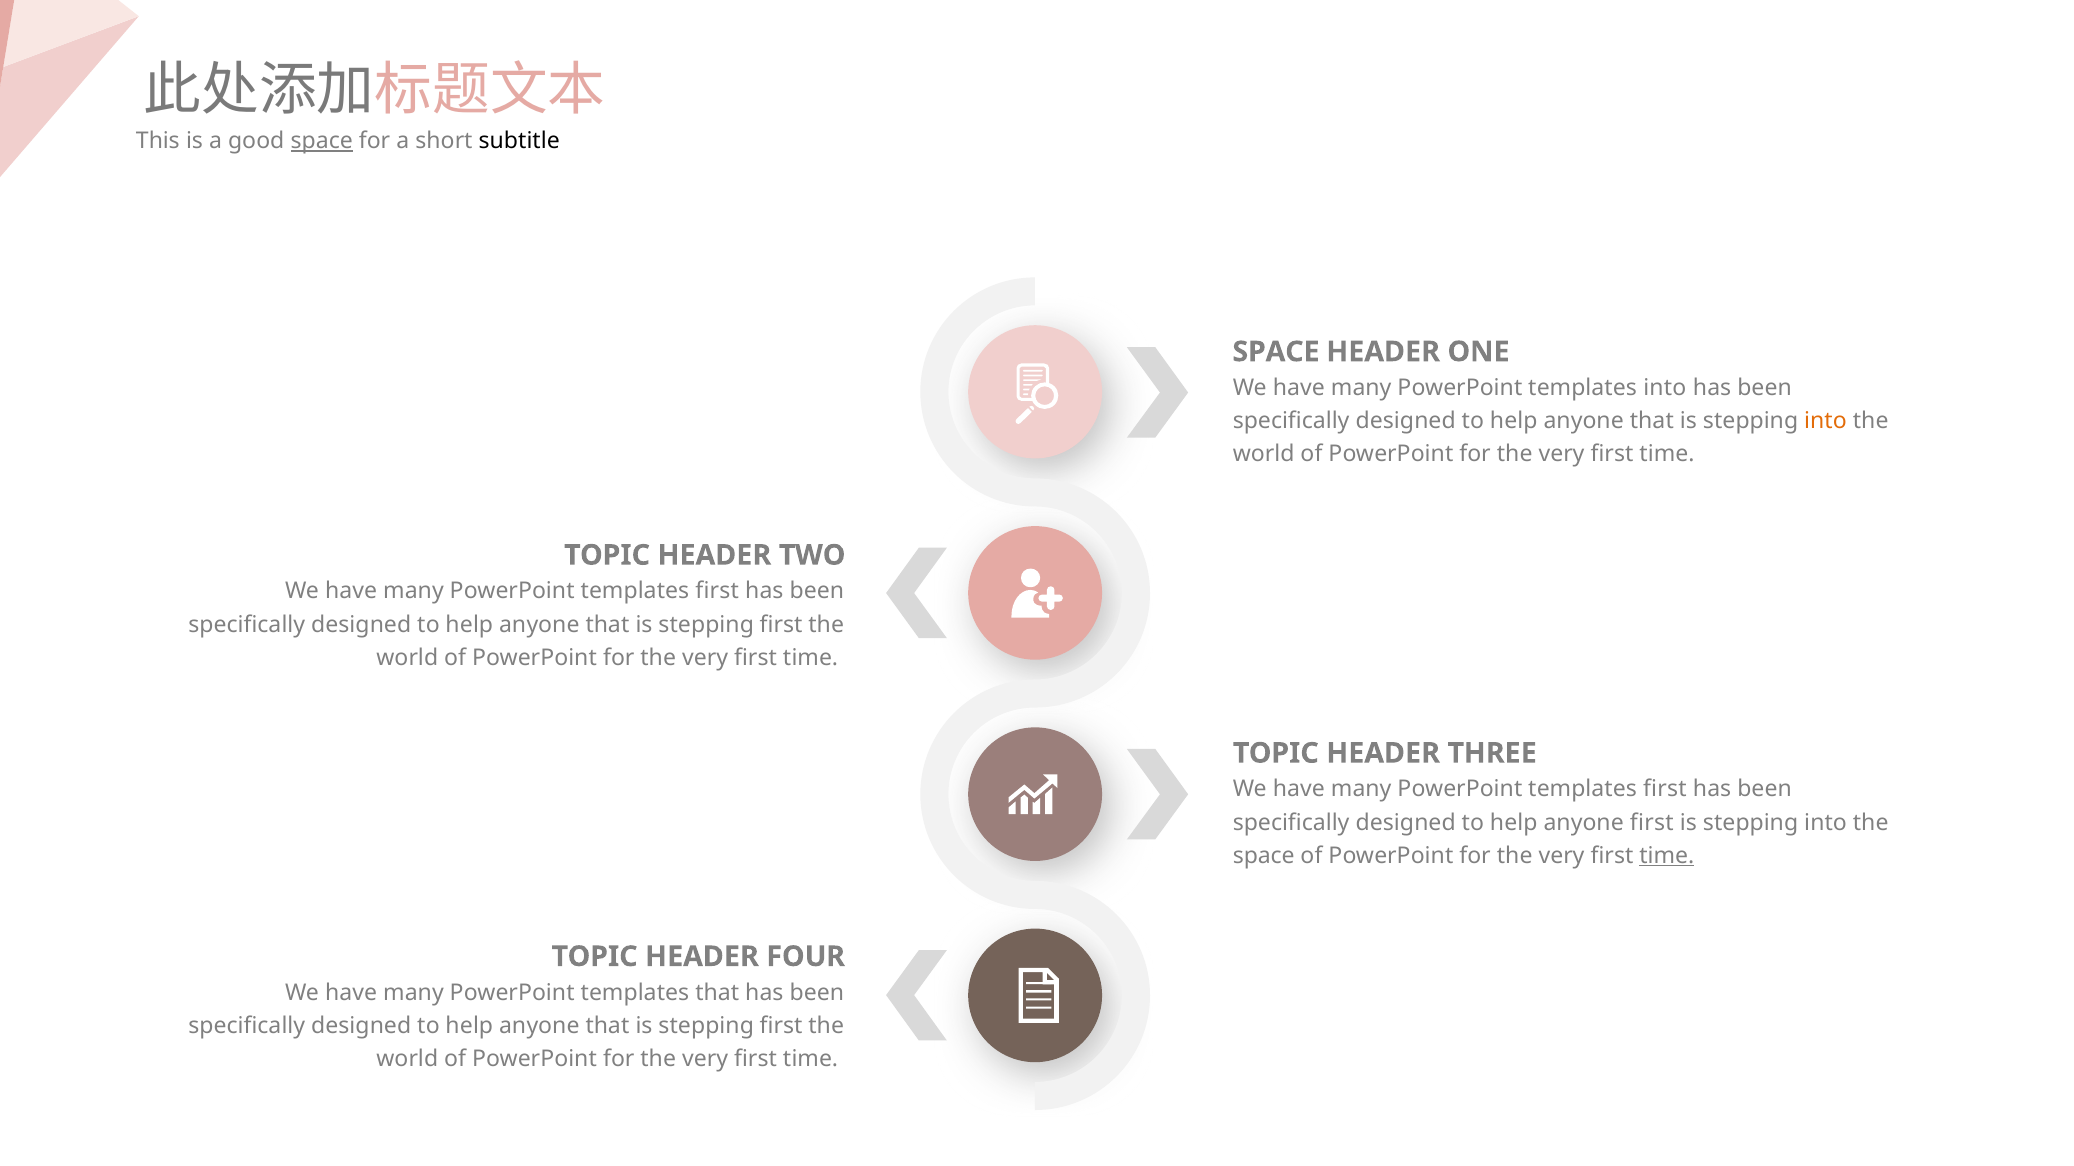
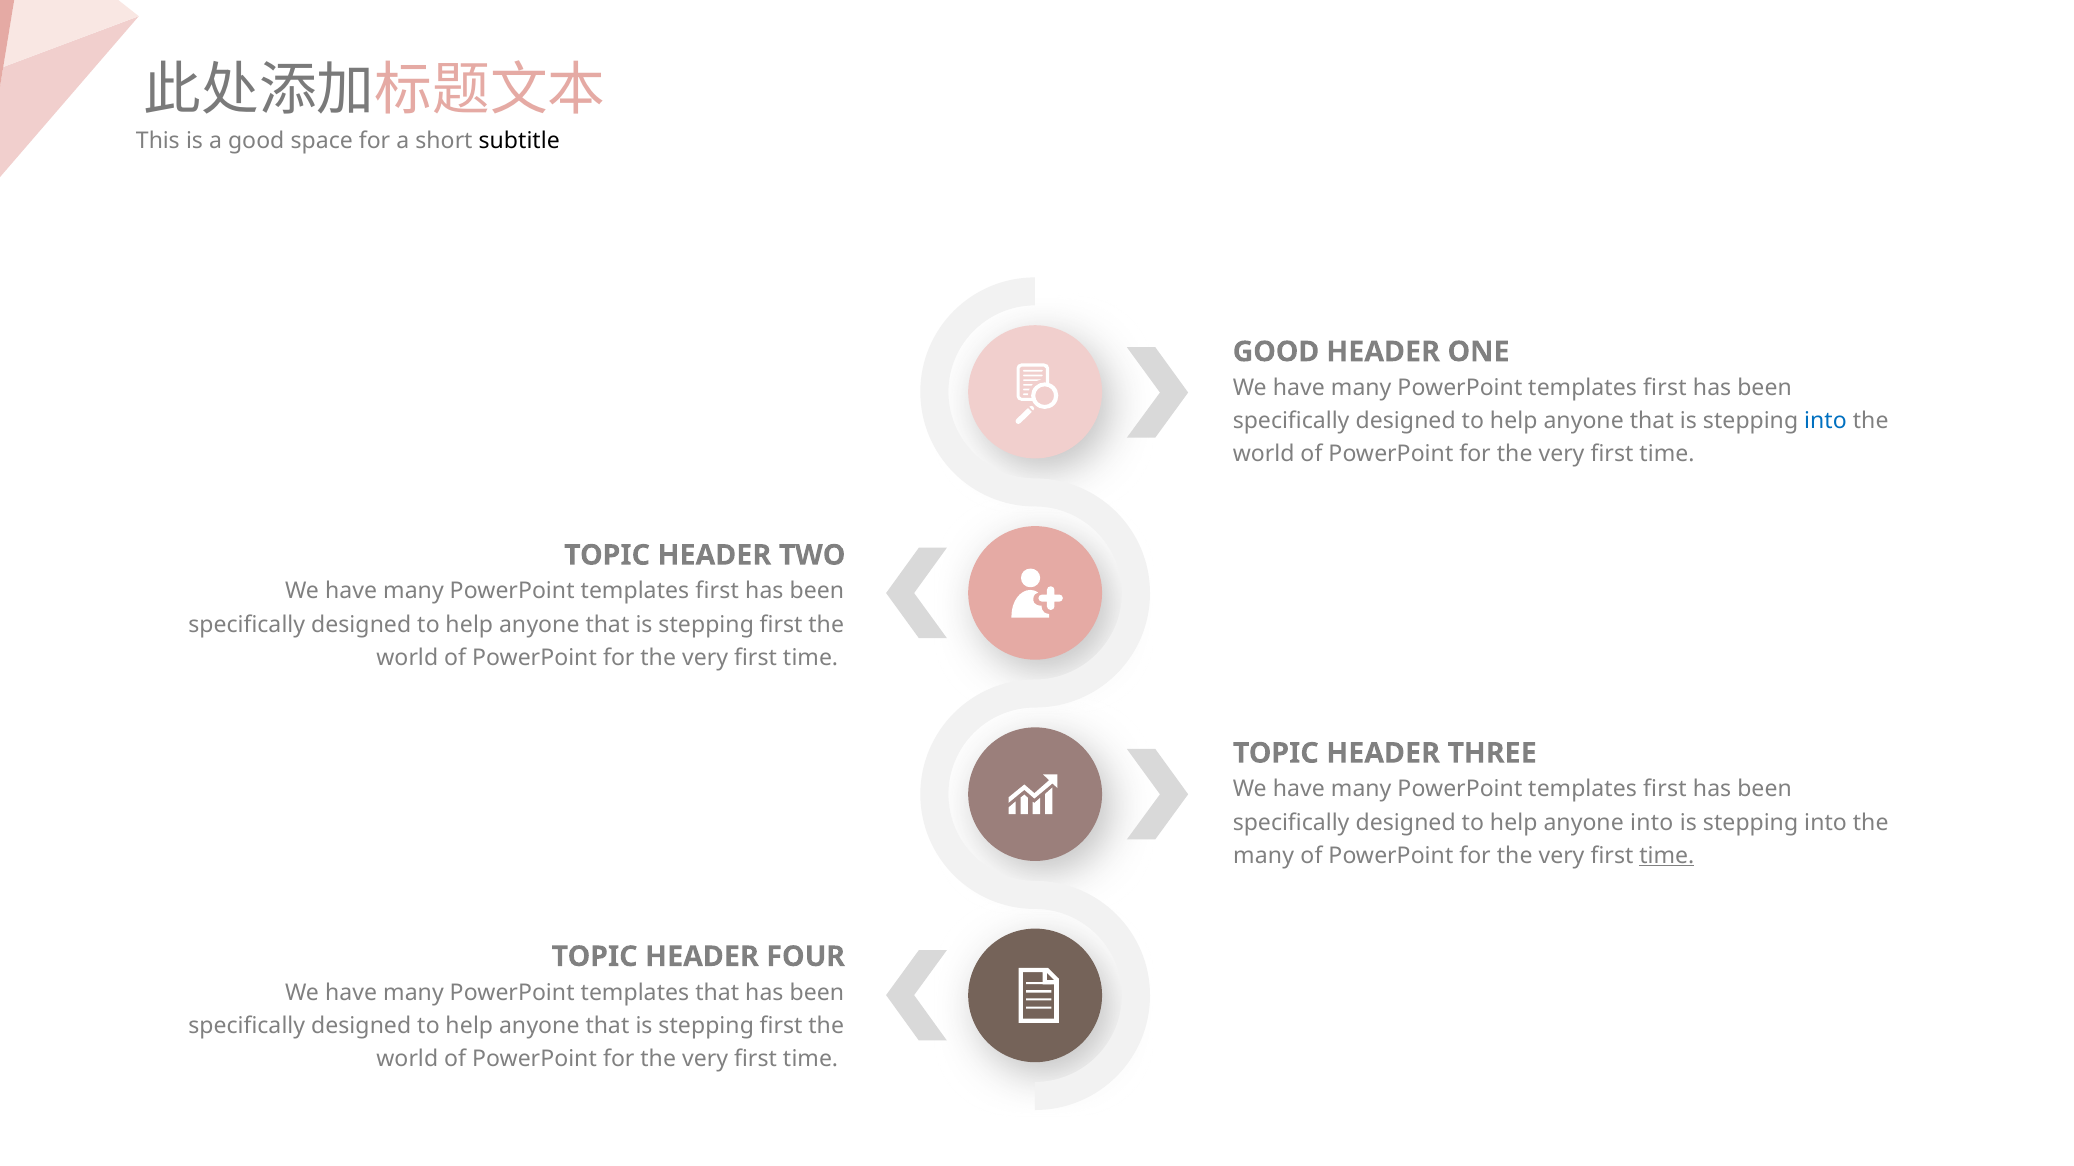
space at (322, 141) underline: present -> none
SPACE at (1276, 352): SPACE -> GOOD
into at (1665, 388): into -> first
into at (1825, 421) colour: orange -> blue
anyone first: first -> into
space at (1264, 856): space -> many
